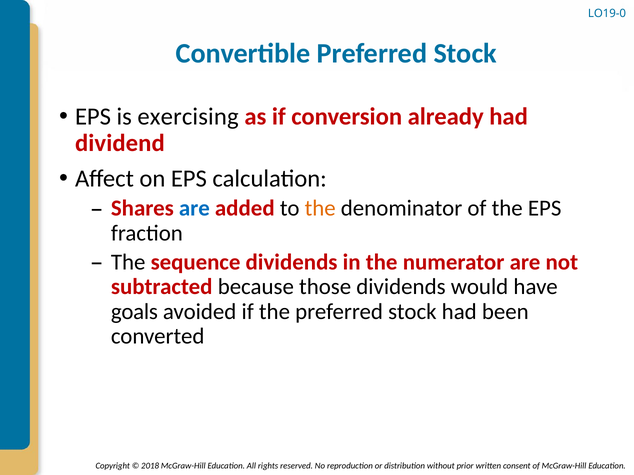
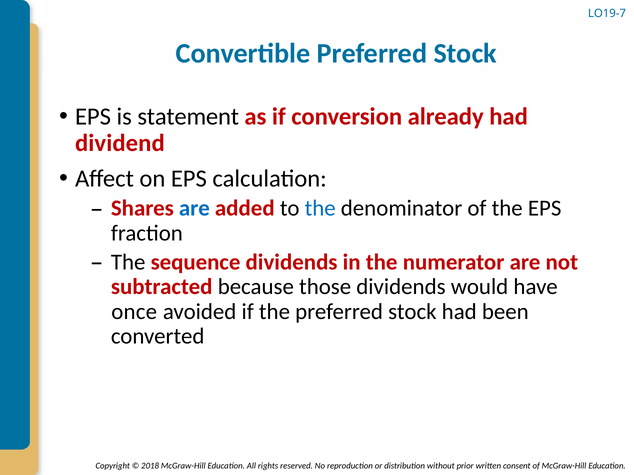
LO19-0: LO19-0 -> LO19-7
exercising: exercising -> statement
the at (320, 209) colour: orange -> blue
goals: goals -> once
